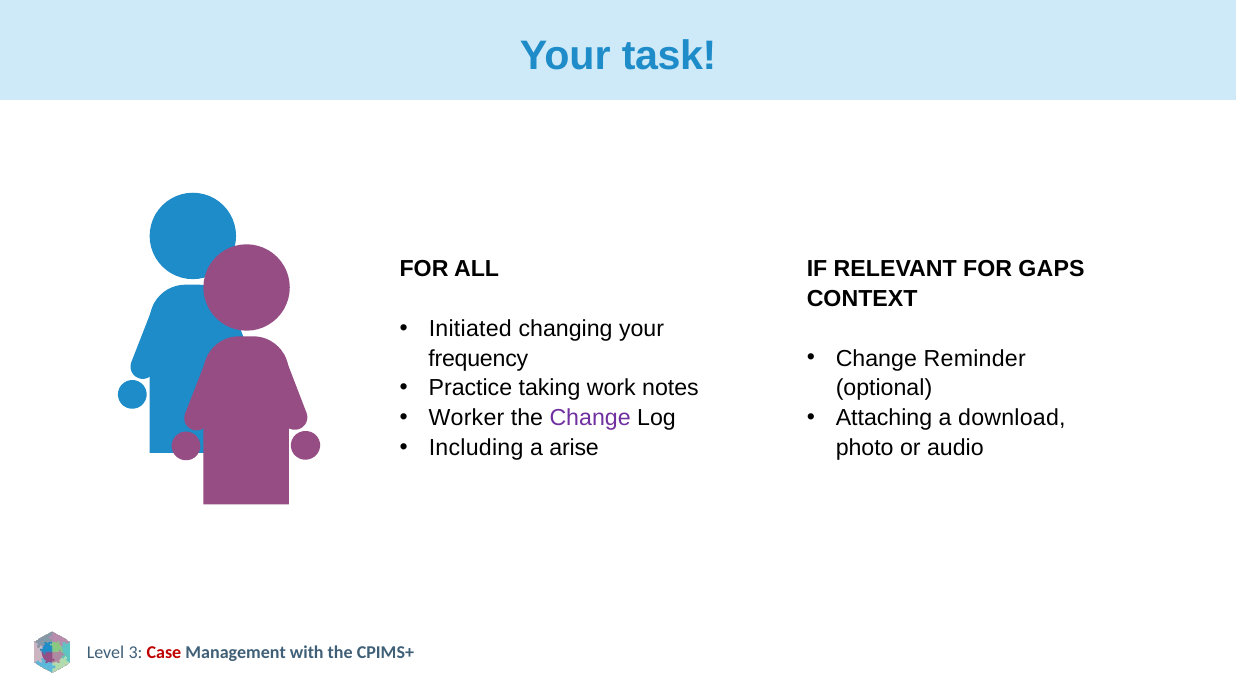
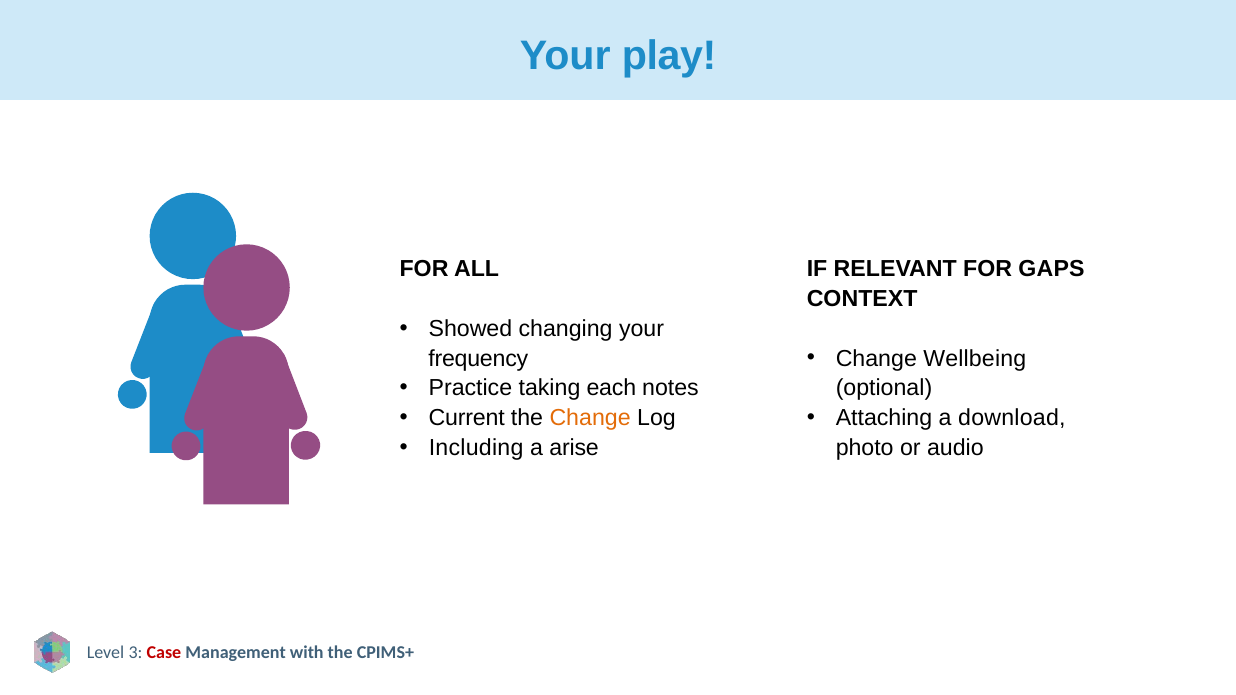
task: task -> play
Initiated: Initiated -> Showed
Reminder: Reminder -> Wellbeing
work: work -> each
Worker: Worker -> Current
Change at (590, 418) colour: purple -> orange
